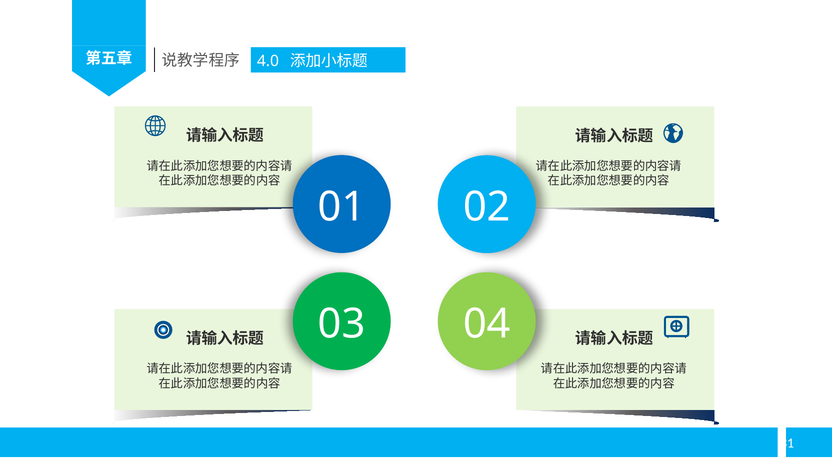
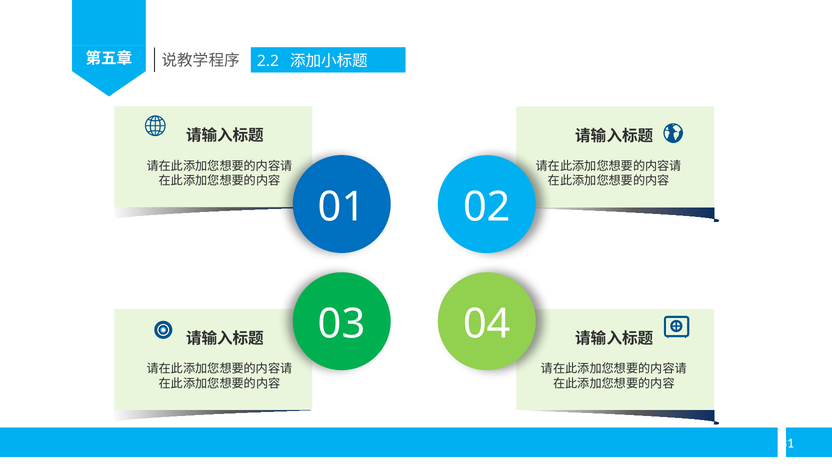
4.0: 4.0 -> 2.2
